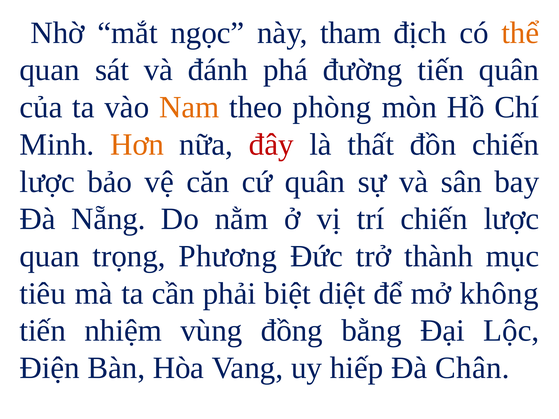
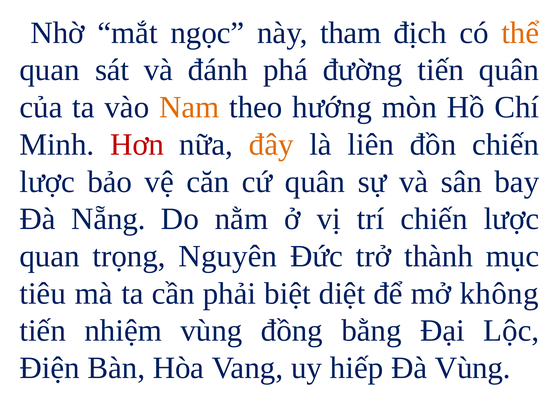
phòng: phòng -> hướng
Hơn colour: orange -> red
đây colour: red -> orange
thất: thất -> liên
Phương: Phương -> Nguyên
Đà Chân: Chân -> Vùng
